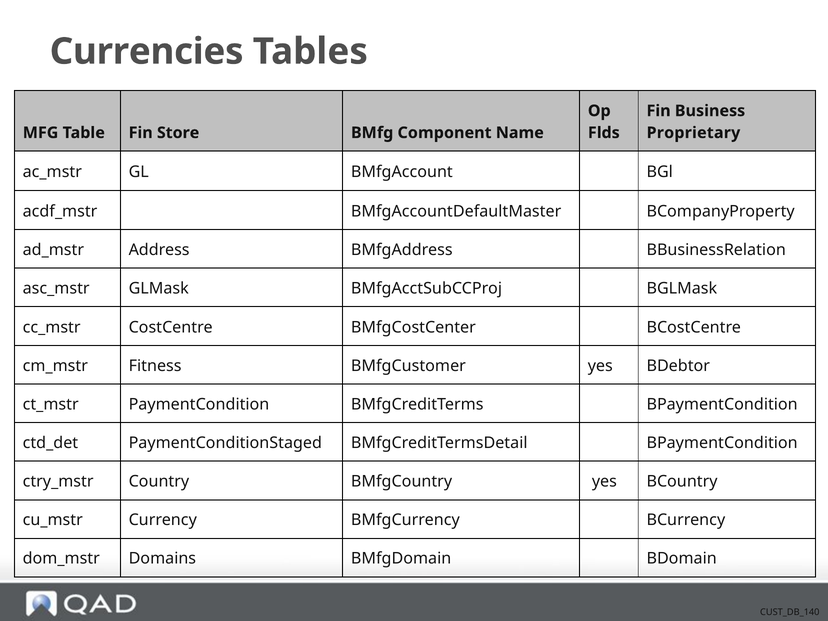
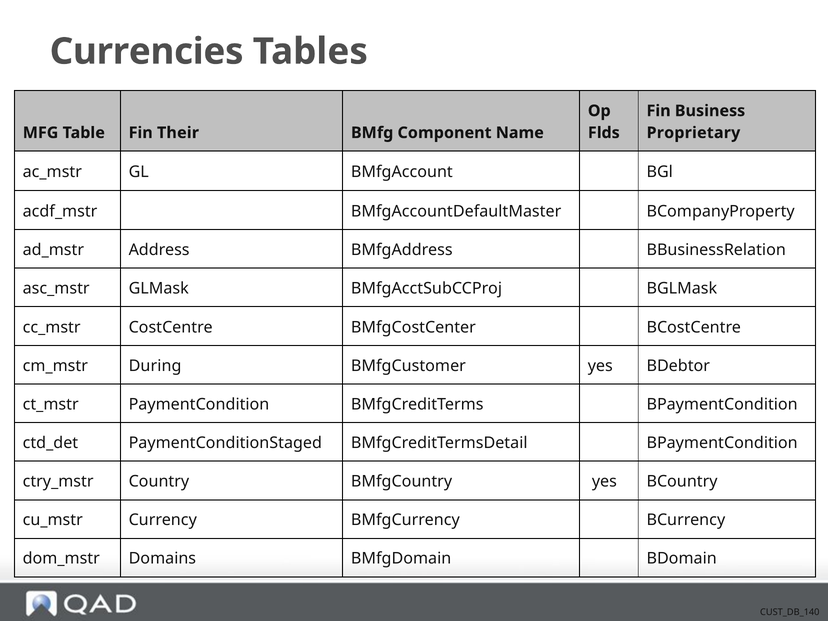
Store: Store -> Their
Fitness: Fitness -> During
